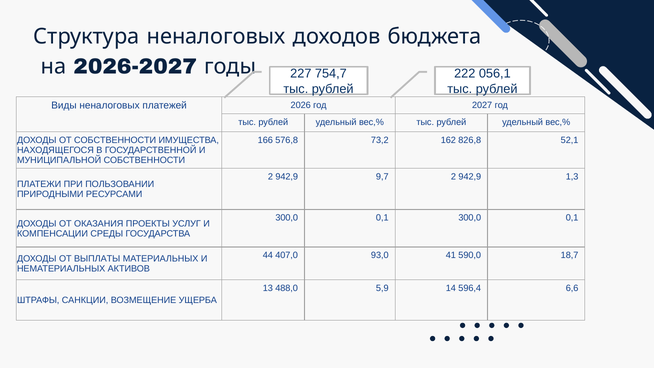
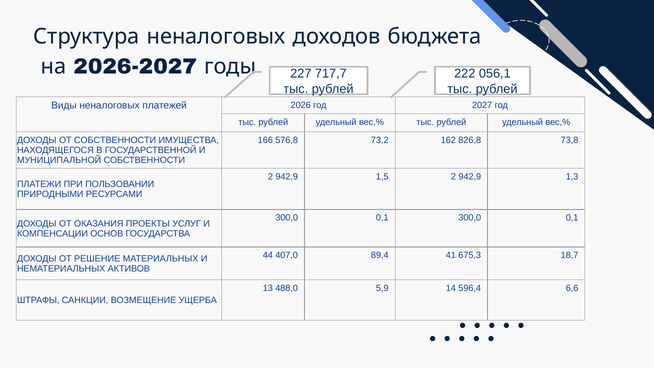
754,7: 754,7 -> 717,7
52,1: 52,1 -> 73,8
9,7: 9,7 -> 1,5
СРЕДЫ: СРЕДЫ -> ОСНОВ
93,0: 93,0 -> 89,4
590,0: 590,0 -> 675,3
ВЫПЛАТЫ: ВЫПЛАТЫ -> РЕШЕНИЕ
